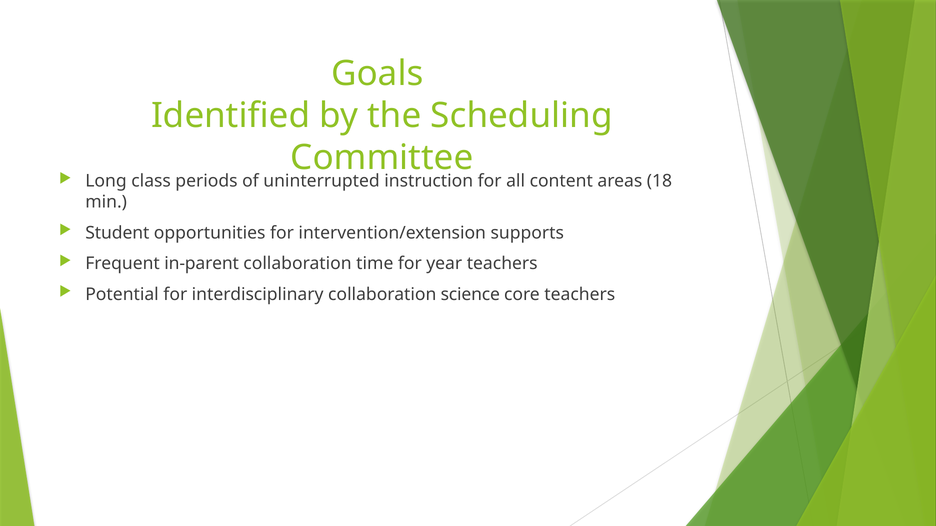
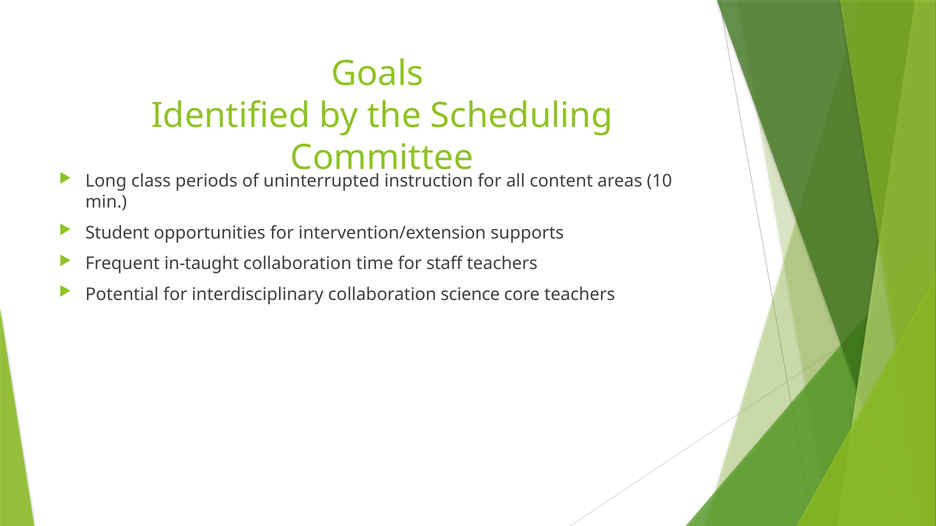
18: 18 -> 10
in-parent: in-parent -> in-taught
year: year -> staff
